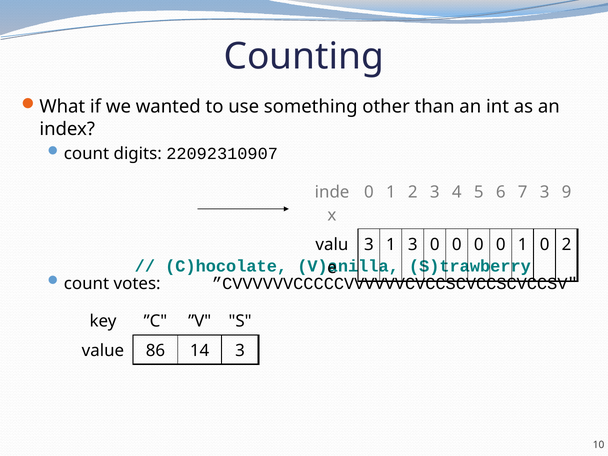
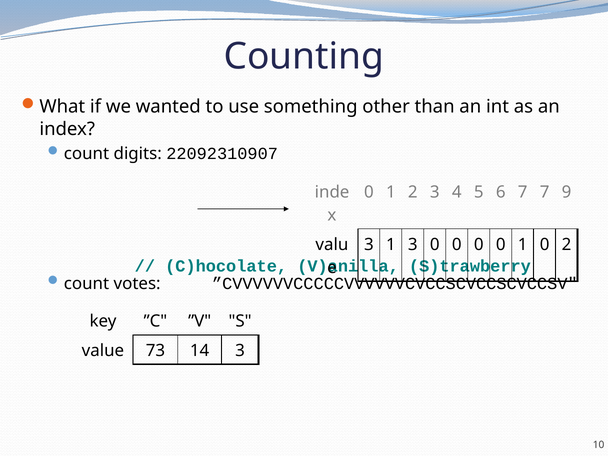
7 3: 3 -> 7
86: 86 -> 73
